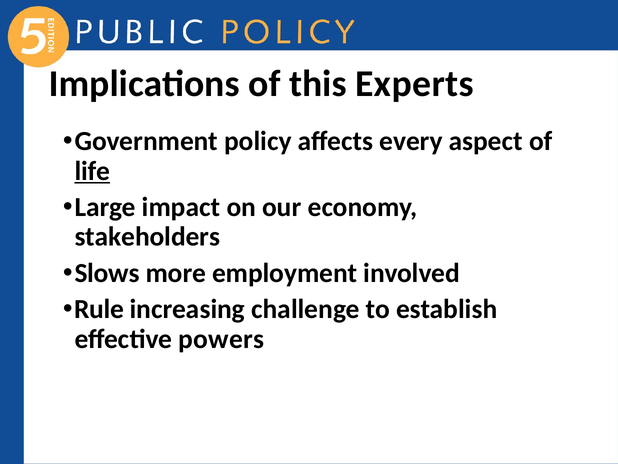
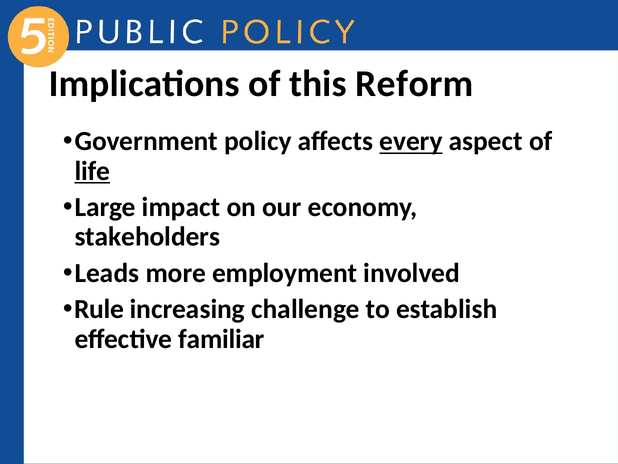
Experts: Experts -> Reform
every underline: none -> present
Slows: Slows -> Leads
powers: powers -> familiar
